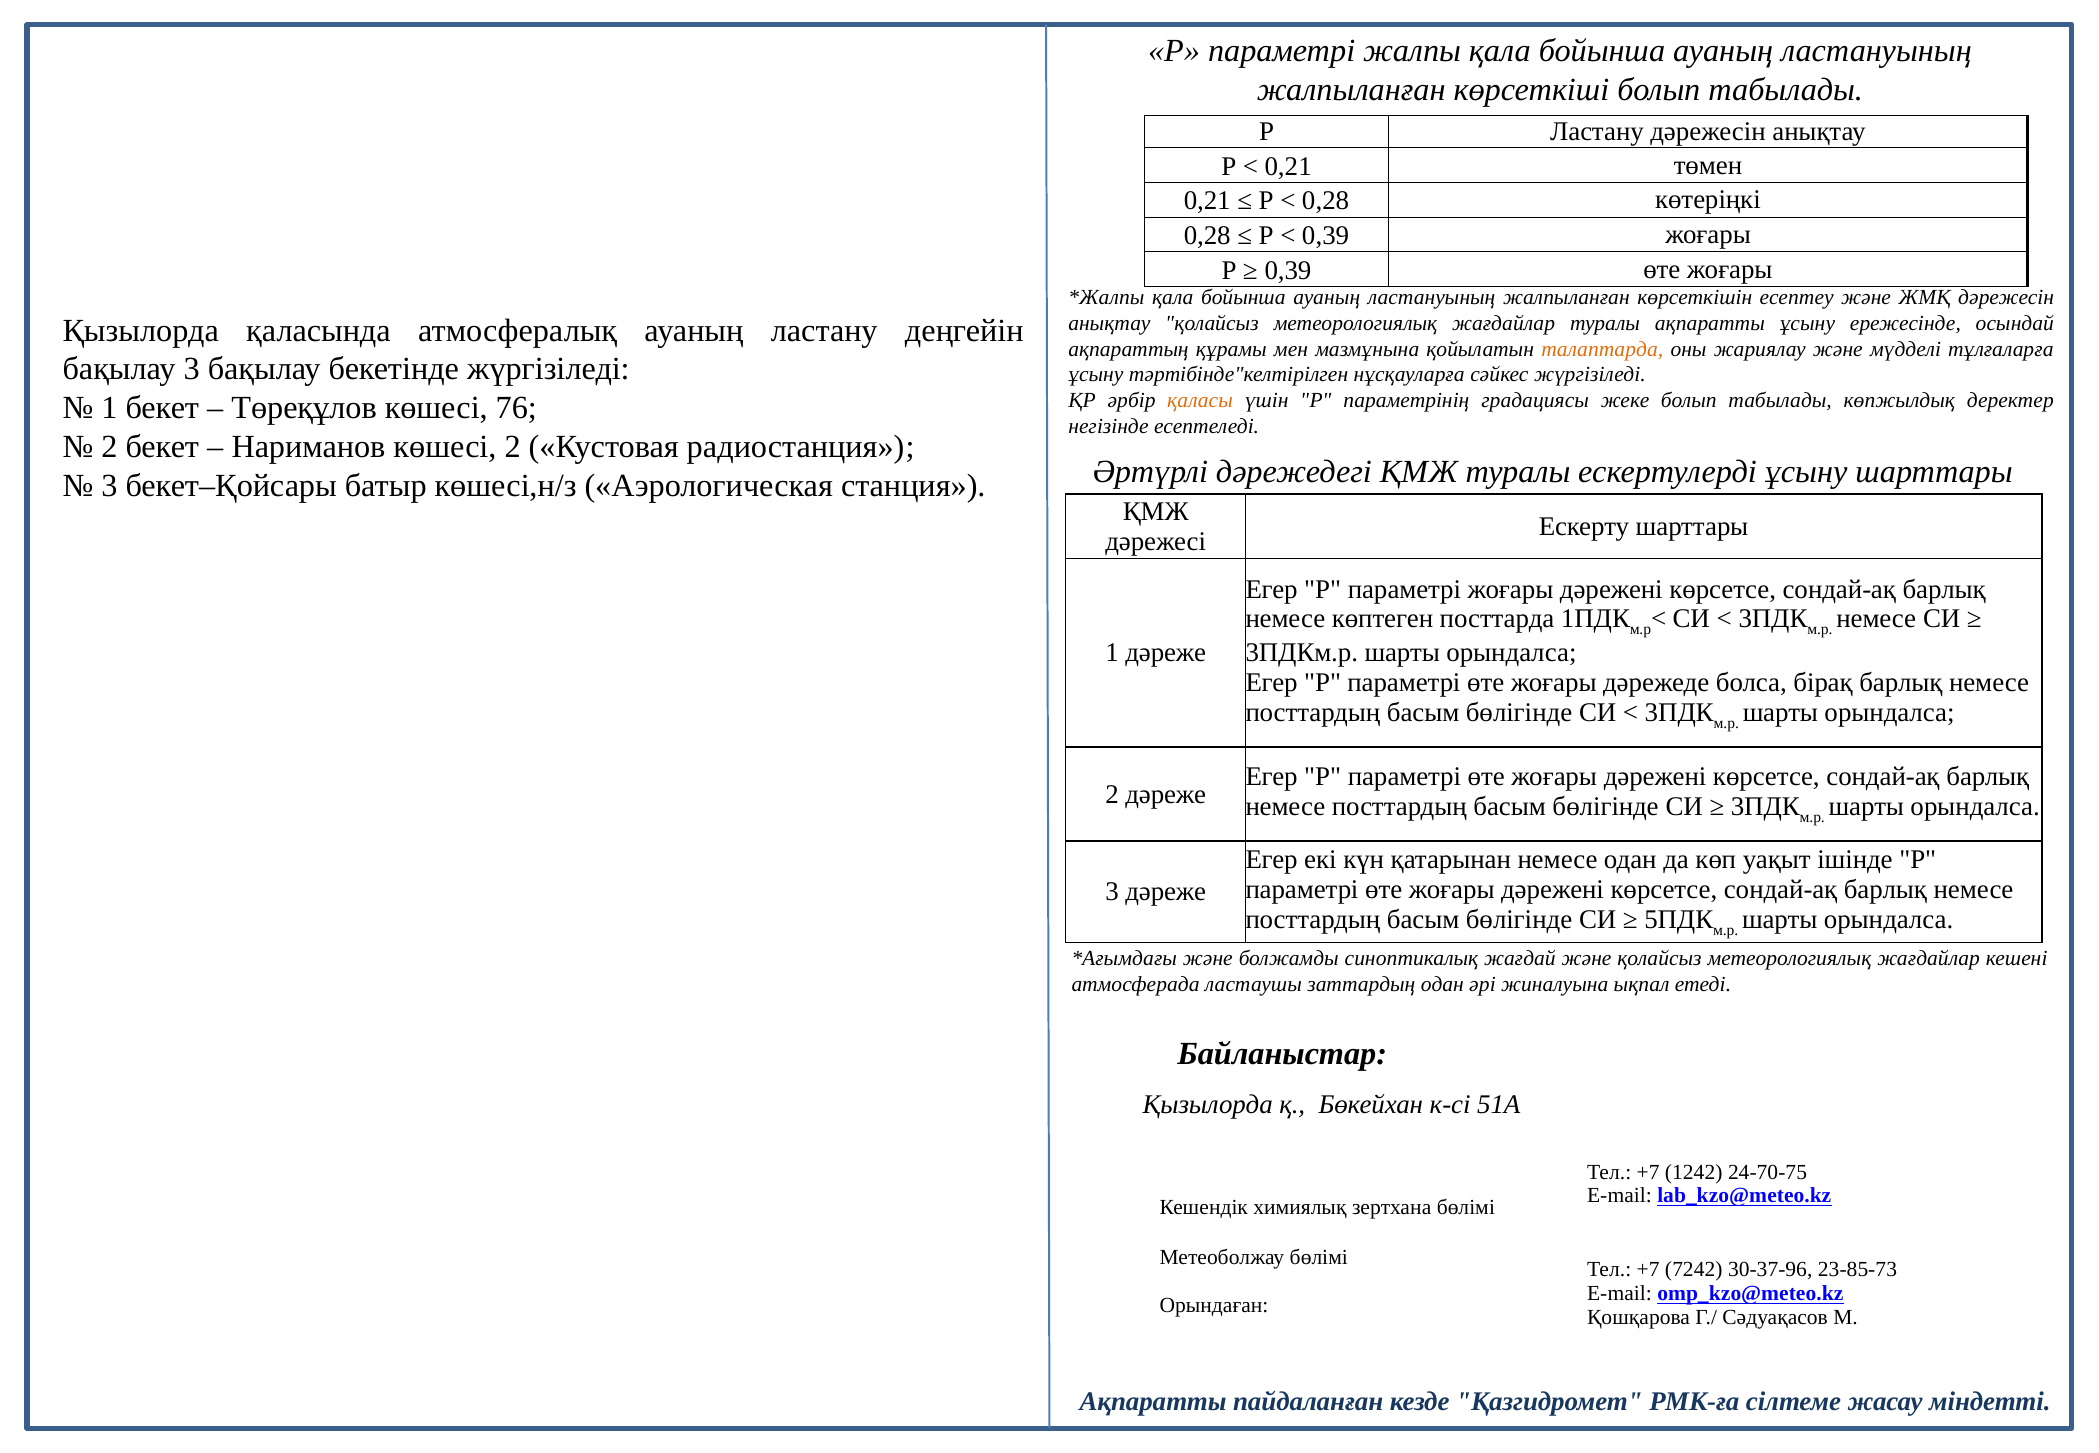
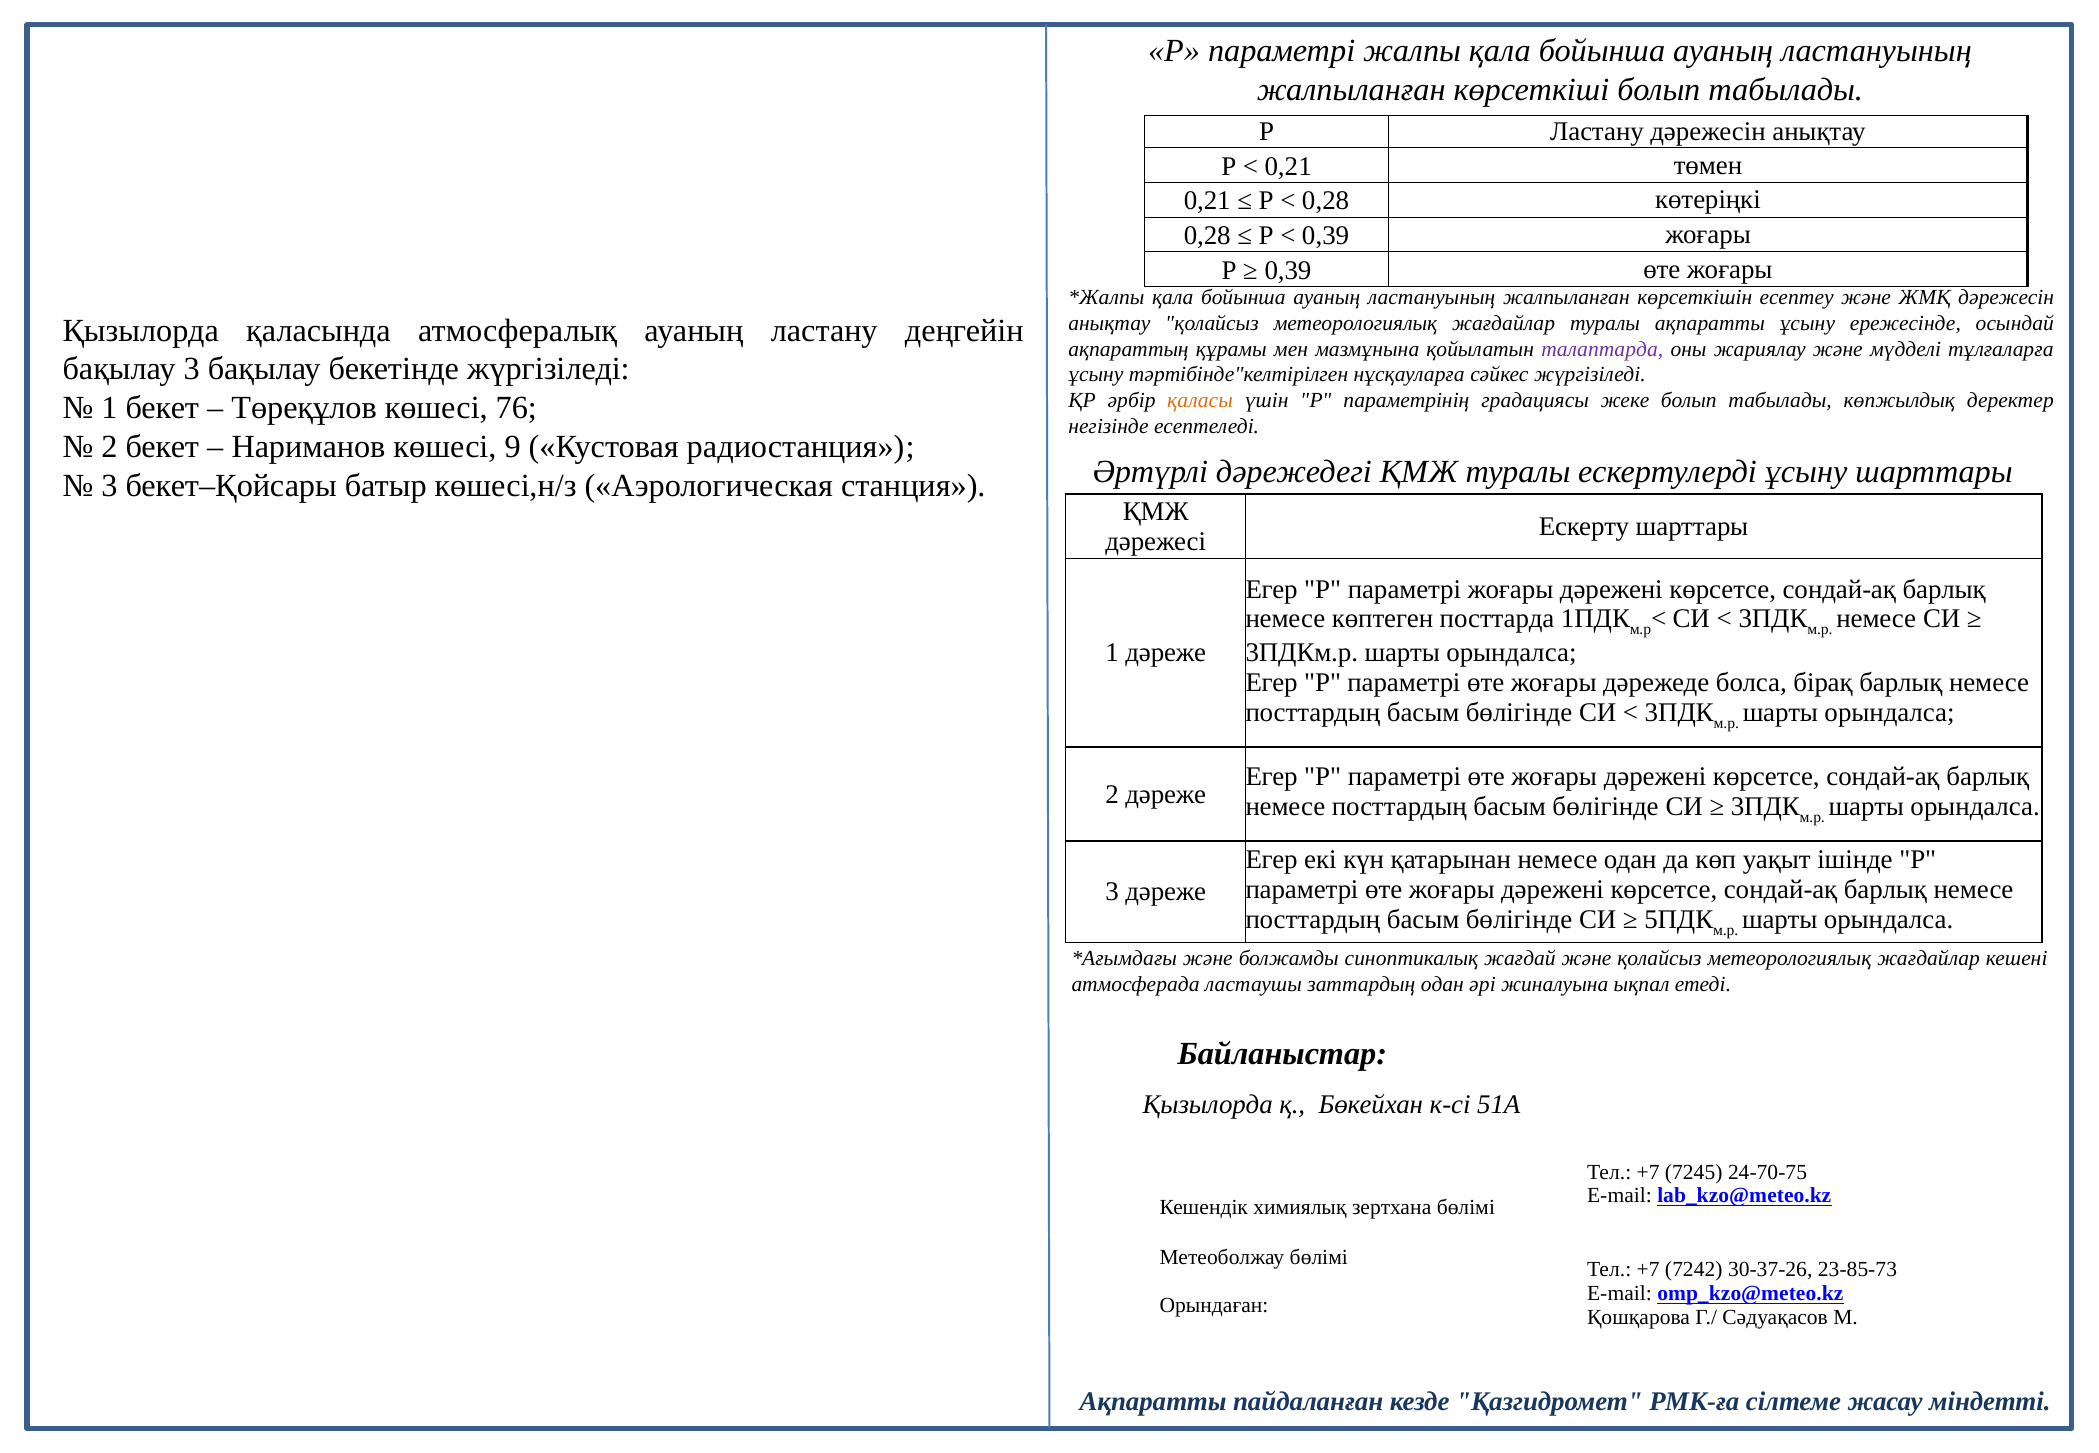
талаптарда colour: orange -> purple
көшесі 2: 2 -> 9
1242: 1242 -> 7245
30-37-96: 30-37-96 -> 30-37-26
